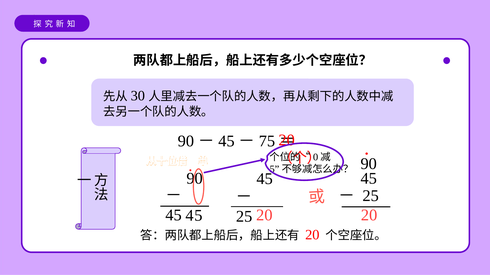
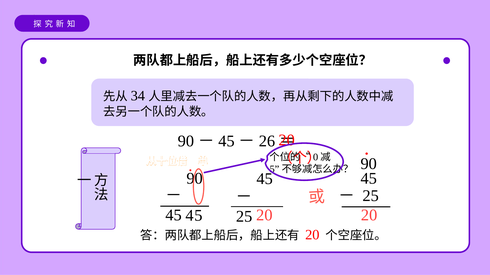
30: 30 -> 34
75: 75 -> 26
